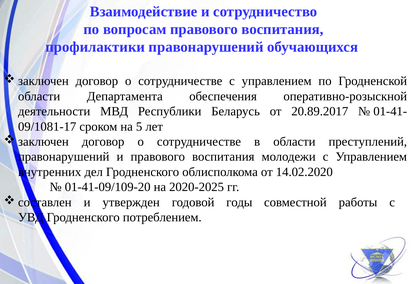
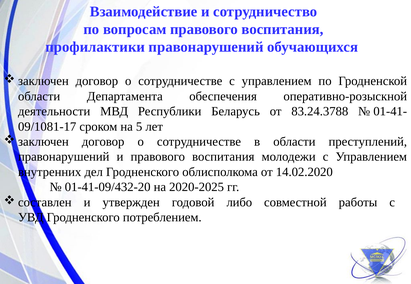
20.89.2017: 20.89.2017 -> 83.24.3788
01-41-09/109-20: 01-41-09/109-20 -> 01-41-09/432-20
годы: годы -> либо
